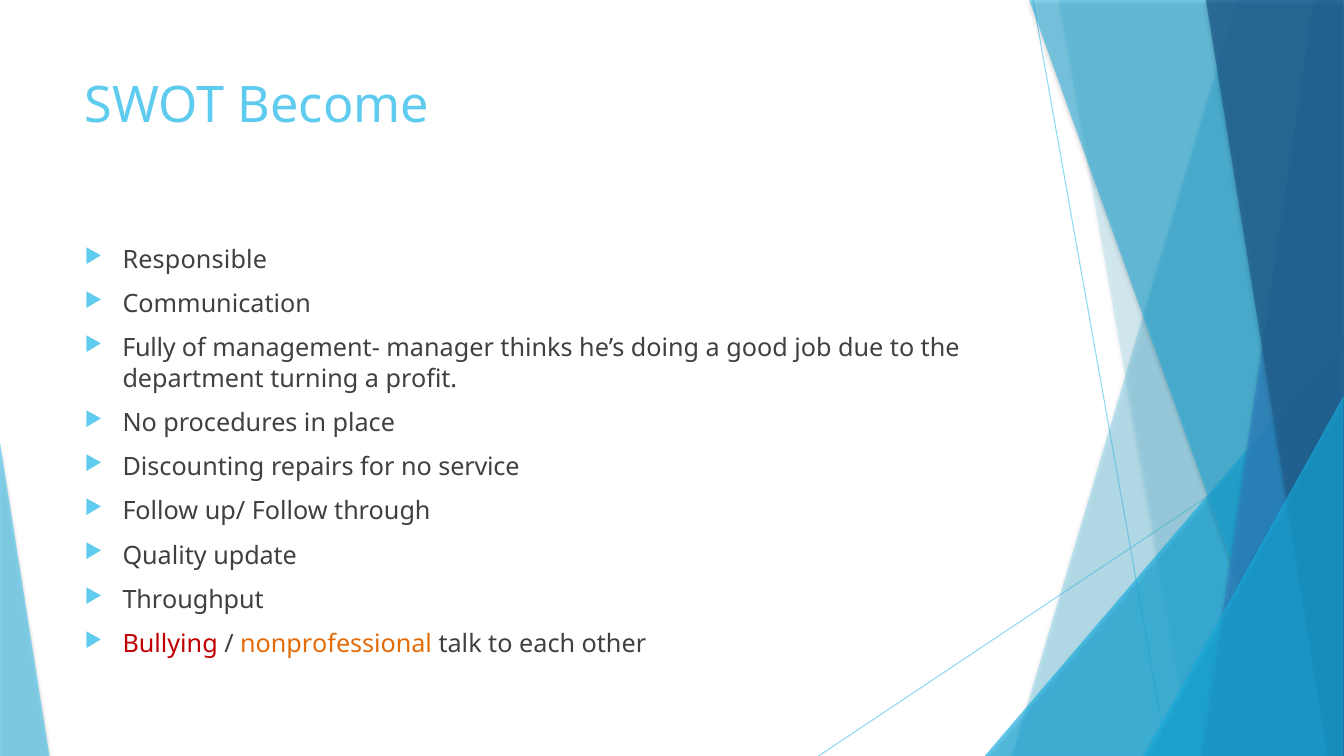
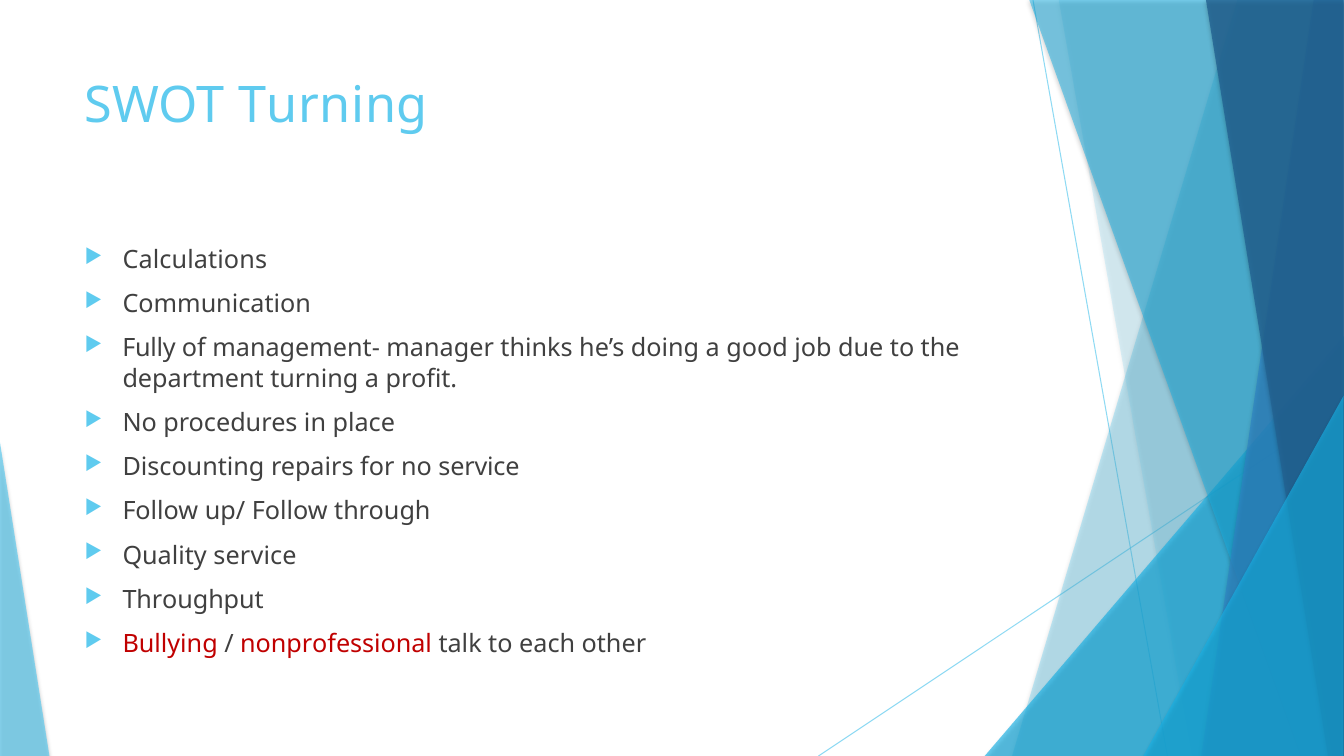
SWOT Become: Become -> Turning
Responsible: Responsible -> Calculations
Quality update: update -> service
nonprofessional colour: orange -> red
